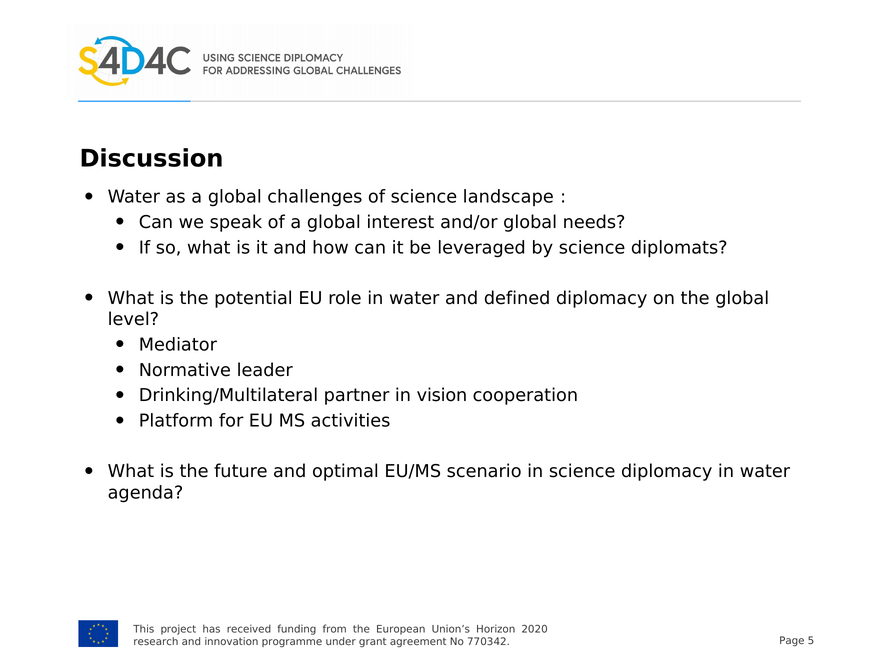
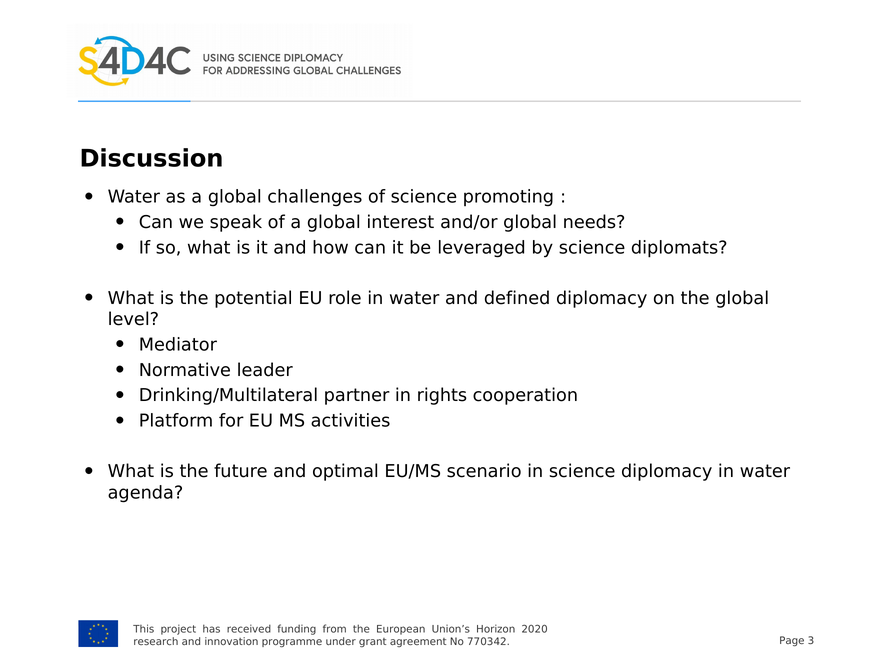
landscape: landscape -> promoting
vision: vision -> rights
5: 5 -> 3
